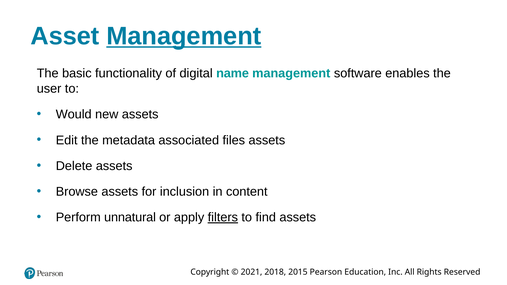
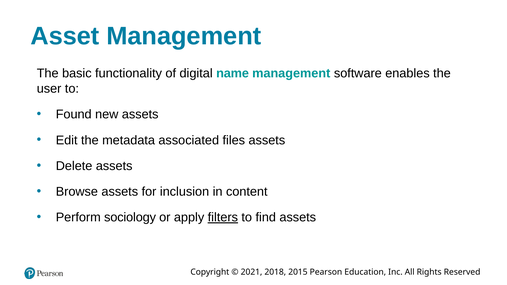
Management at (184, 36) underline: present -> none
Would: Would -> Found
unnatural: unnatural -> sociology
